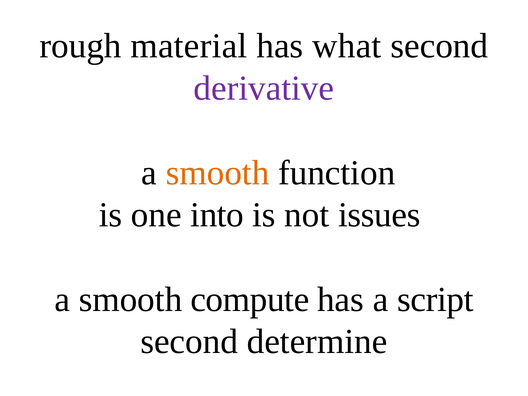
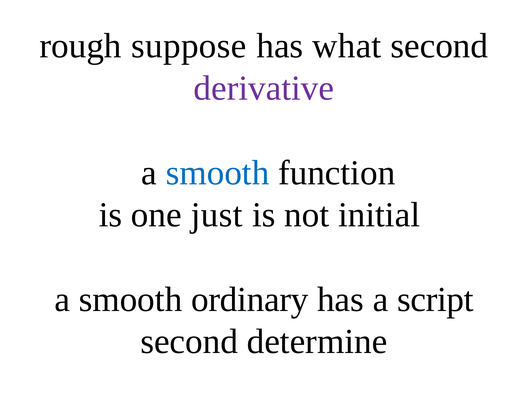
material: material -> suppose
smooth at (217, 173) colour: orange -> blue
into: into -> just
issues: issues -> initial
compute: compute -> ordinary
